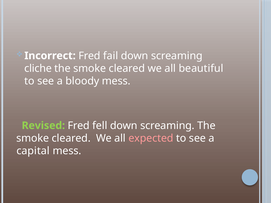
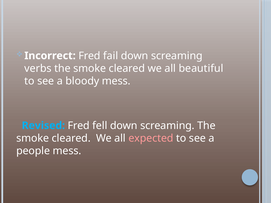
cliche: cliche -> verbs
Revised colour: light green -> light blue
capital: capital -> people
